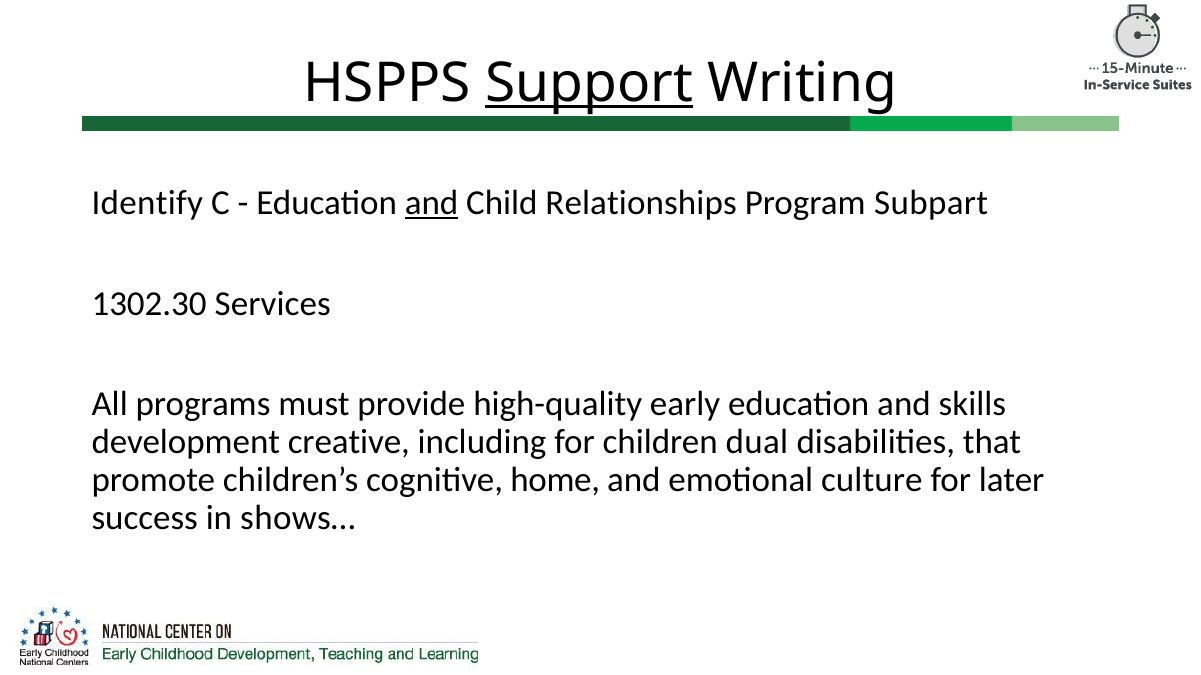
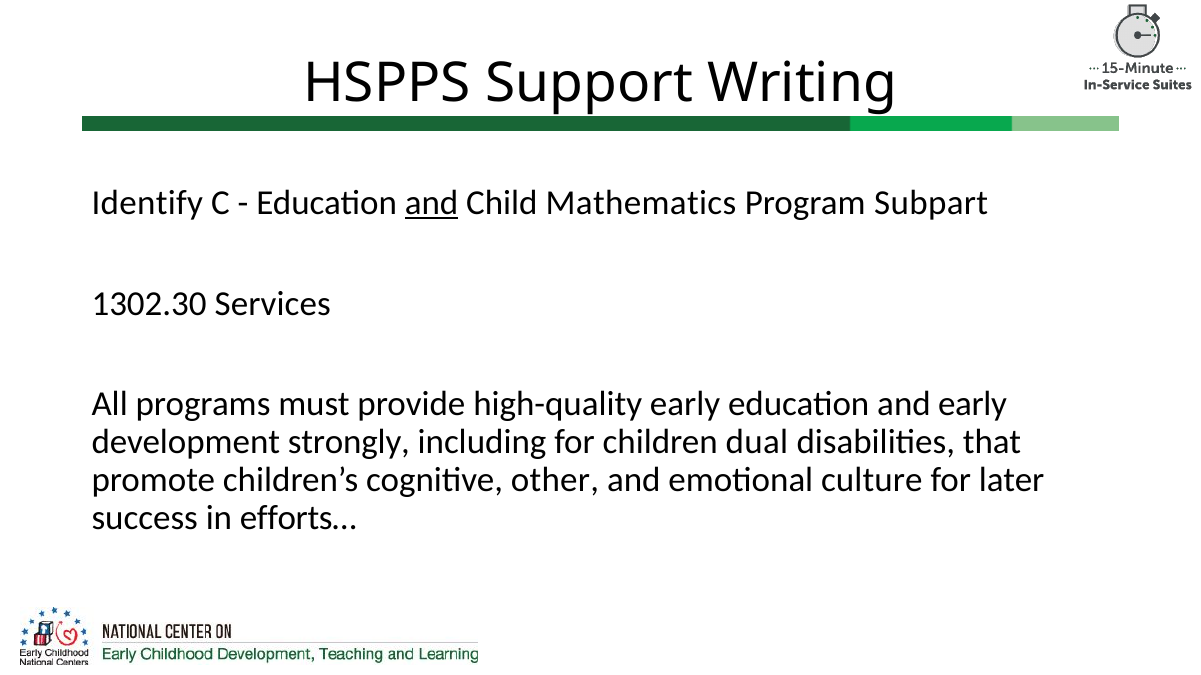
Support underline: present -> none
Relationships: Relationships -> Mathematics
and skills: skills -> early
creative: creative -> strongly
home: home -> other
shows…: shows… -> efforts…
